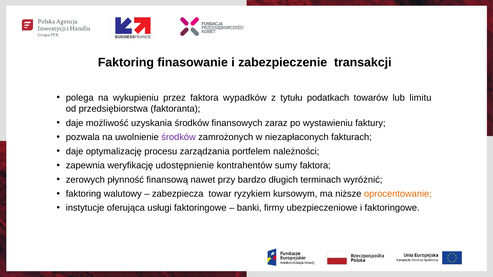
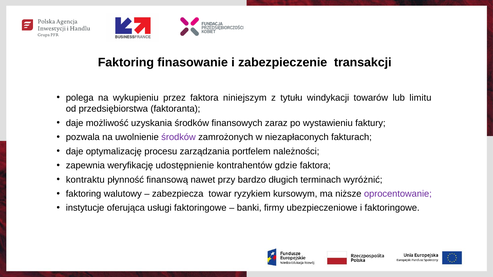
wypadków: wypadków -> niniejszym
podatkach: podatkach -> windykacji
sumy: sumy -> gdzie
zerowych: zerowych -> kontraktu
oprocentowanie colour: orange -> purple
